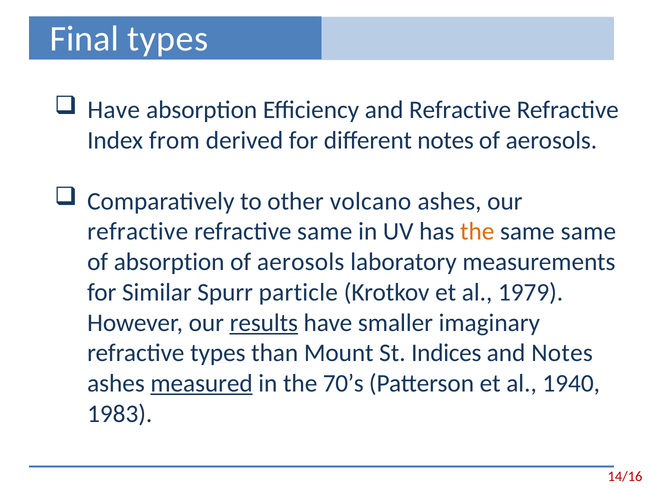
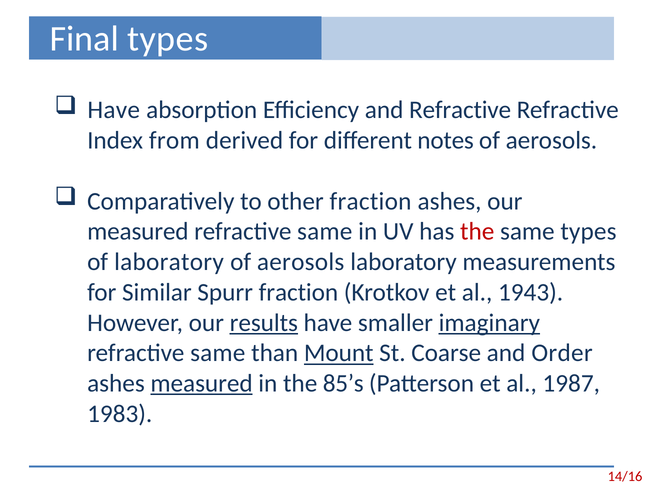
other volcano: volcano -> fraction
refractive at (138, 231): refractive -> measured
the at (477, 231) colour: orange -> red
same same: same -> types
of absorption: absorption -> laboratory
Spurr particle: particle -> fraction
1979: 1979 -> 1943
imaginary underline: none -> present
types at (218, 353): types -> same
Mount underline: none -> present
Indices: Indices -> Coarse
and Notes: Notes -> Order
70’s: 70’s -> 85’s
1940: 1940 -> 1987
